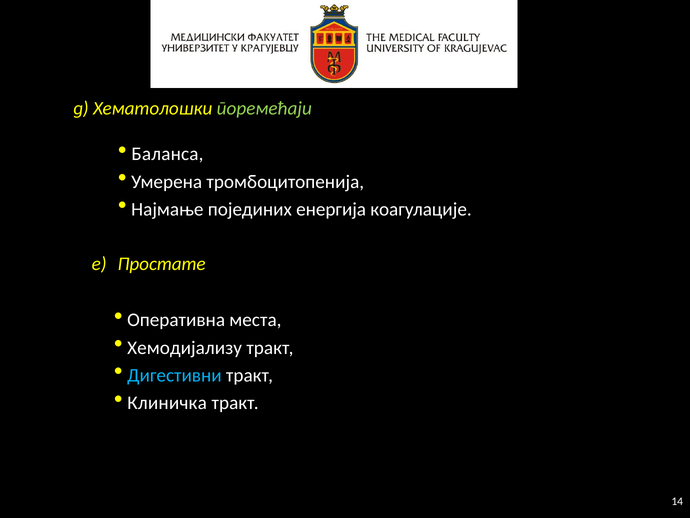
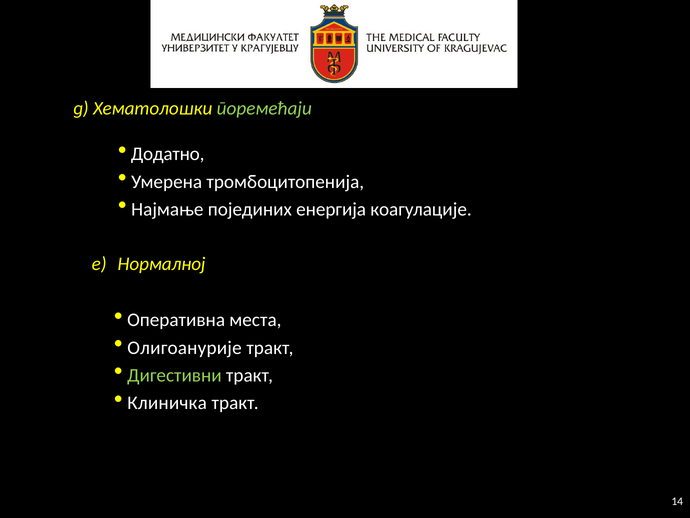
Баланса: Баланса -> Додатно
Простате: Простате -> Нормалној
Хемодијализу: Хемодијализу -> Олигоанурије
Дигестивни colour: light blue -> light green
